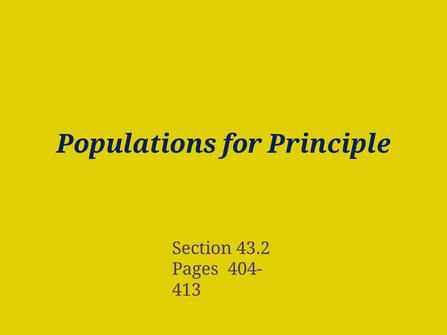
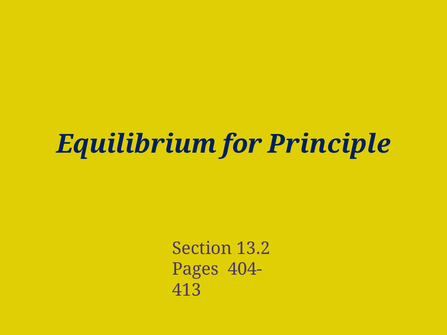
Populations: Populations -> Equilibrium
43.2: 43.2 -> 13.2
